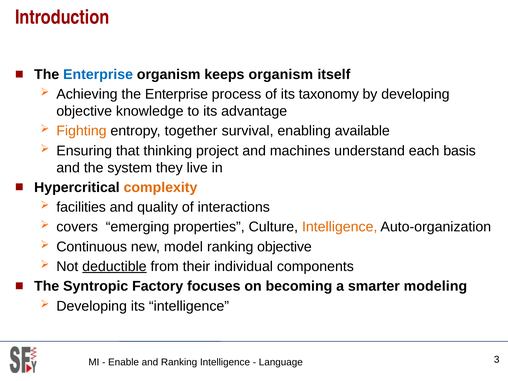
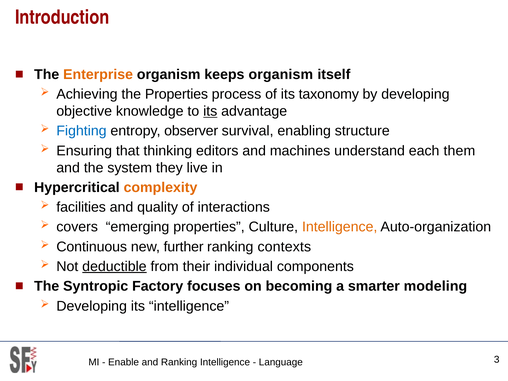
Enterprise at (98, 75) colour: blue -> orange
Achieving the Enterprise: Enterprise -> Properties
its at (210, 111) underline: none -> present
Fighting colour: orange -> blue
together: together -> observer
available: available -> structure
project: project -> editors
basis: basis -> them
model: model -> further
ranking objective: objective -> contexts
